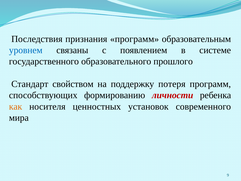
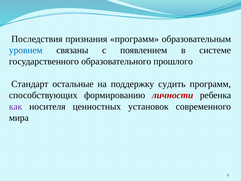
свойством: свойством -> остальные
потеря: потеря -> судить
как colour: orange -> purple
